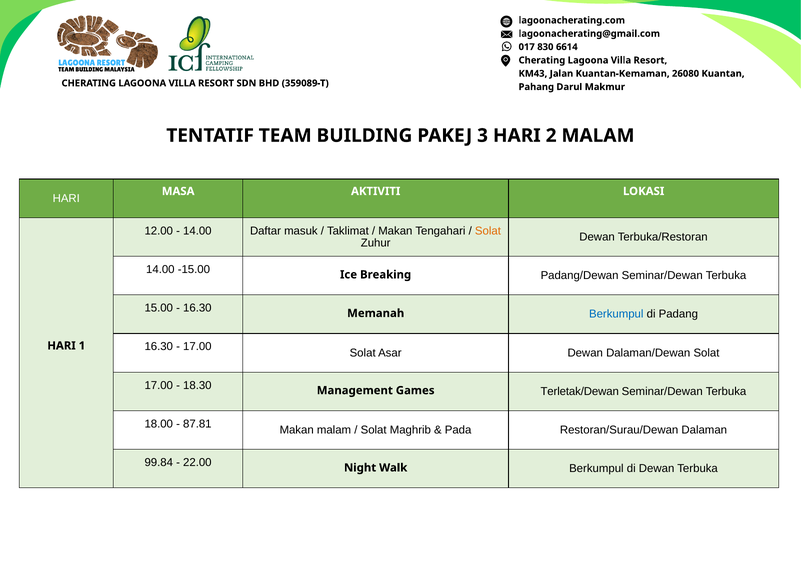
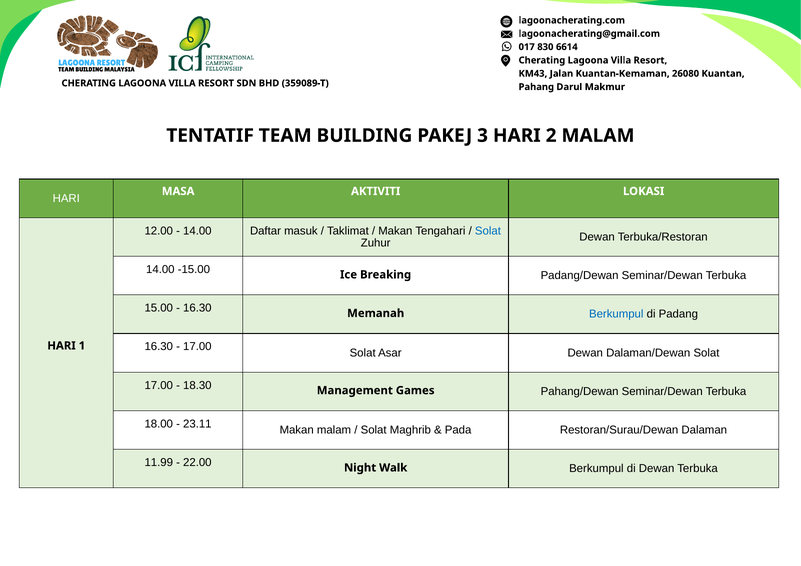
Solat at (488, 231) colour: orange -> blue
Terletak/Dewan: Terletak/Dewan -> Pahang/Dewan
87.81: 87.81 -> 23.11
99.84: 99.84 -> 11.99
